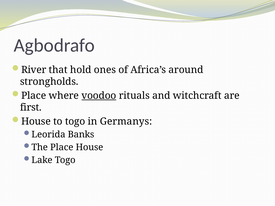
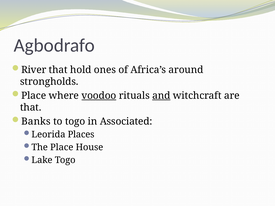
and underline: none -> present
first at (31, 108): first -> that
House at (36, 121): House -> Banks
Germanys: Germanys -> Associated
Banks: Banks -> Places
